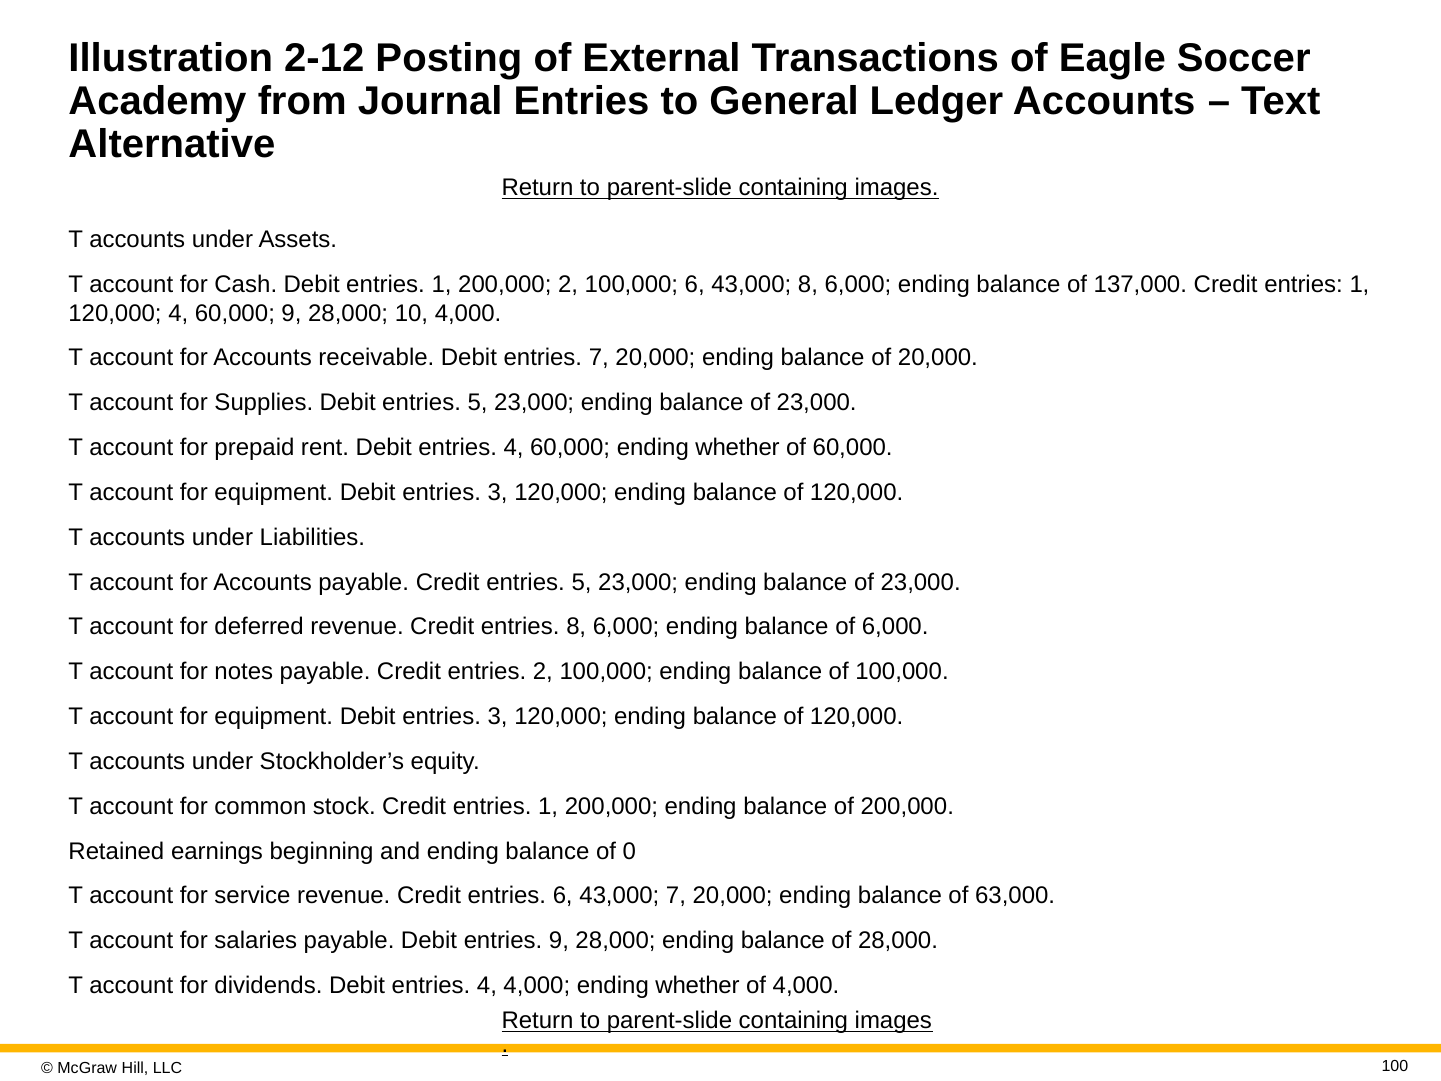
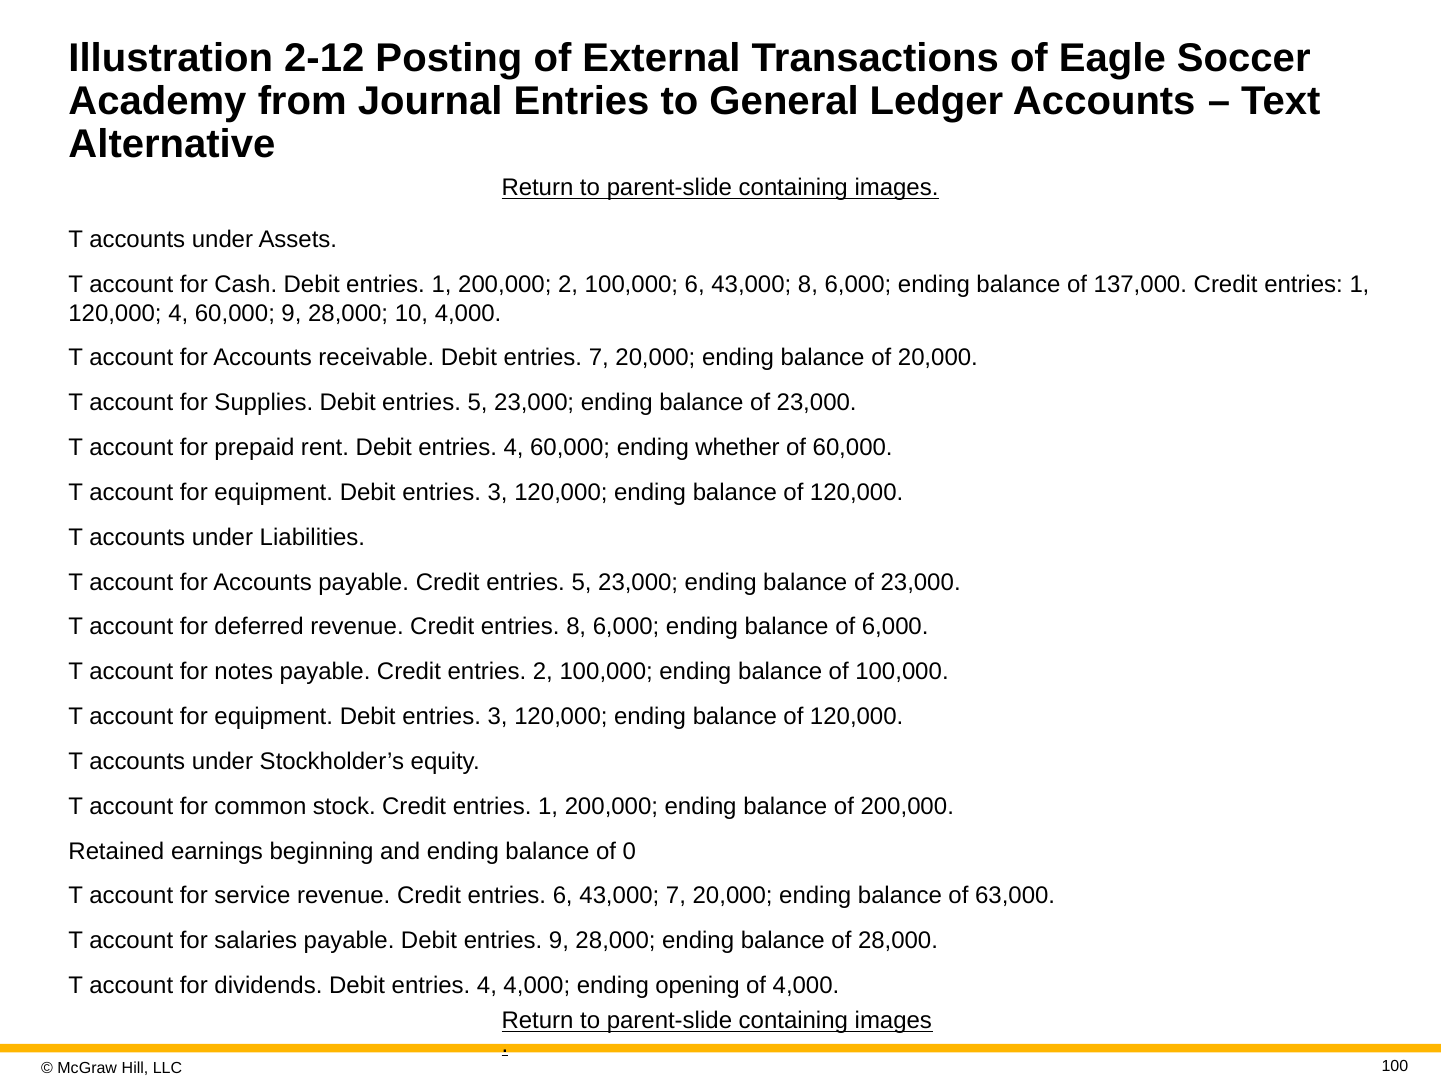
4,000 ending whether: whether -> opening
